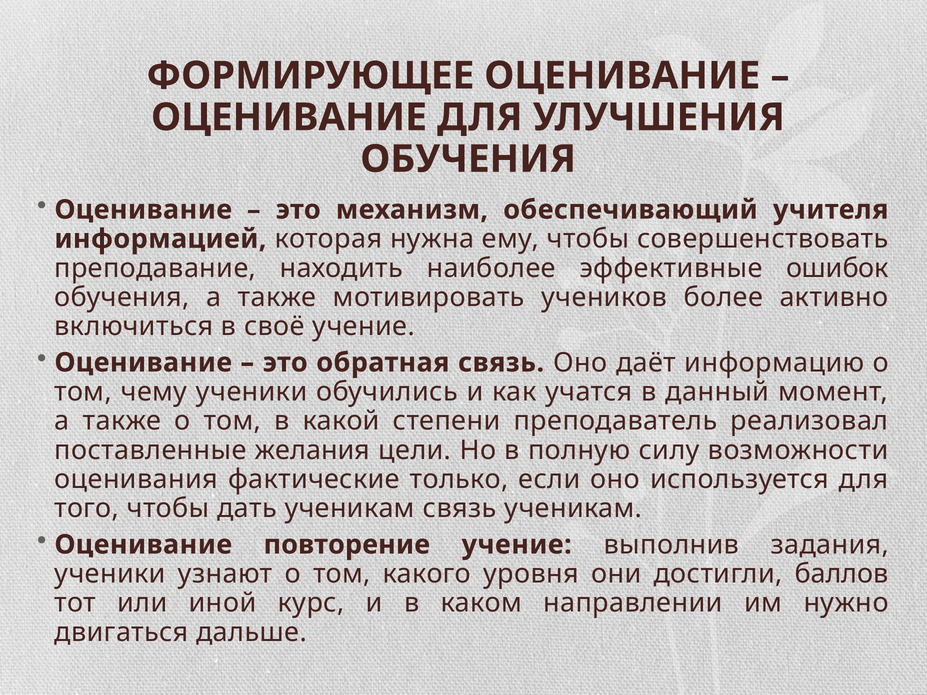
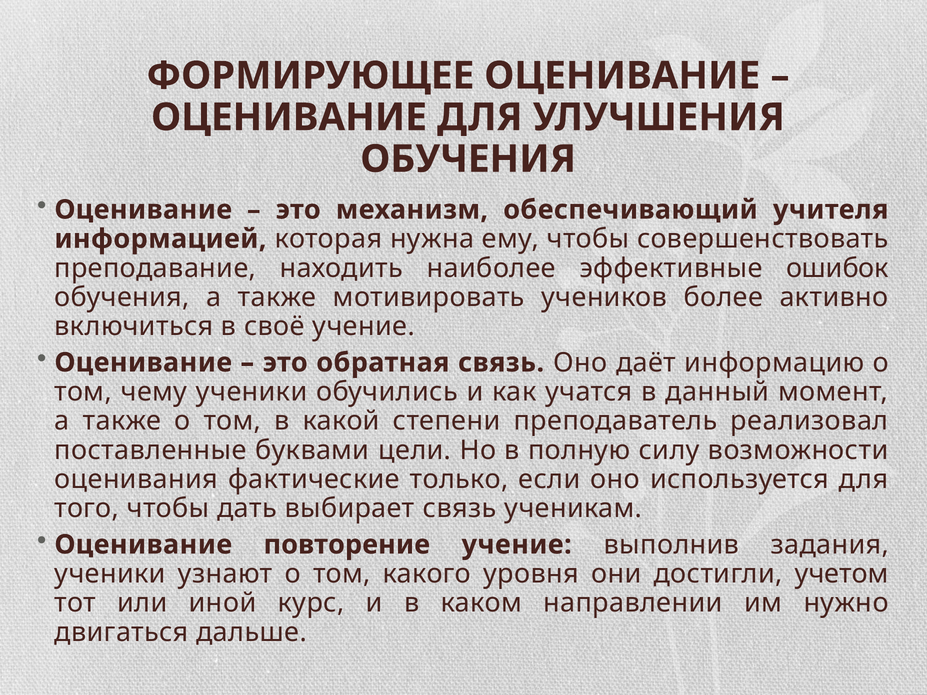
желания: желания -> буквами
дать ученикам: ученикам -> выбирает
баллов: баллов -> учетом
